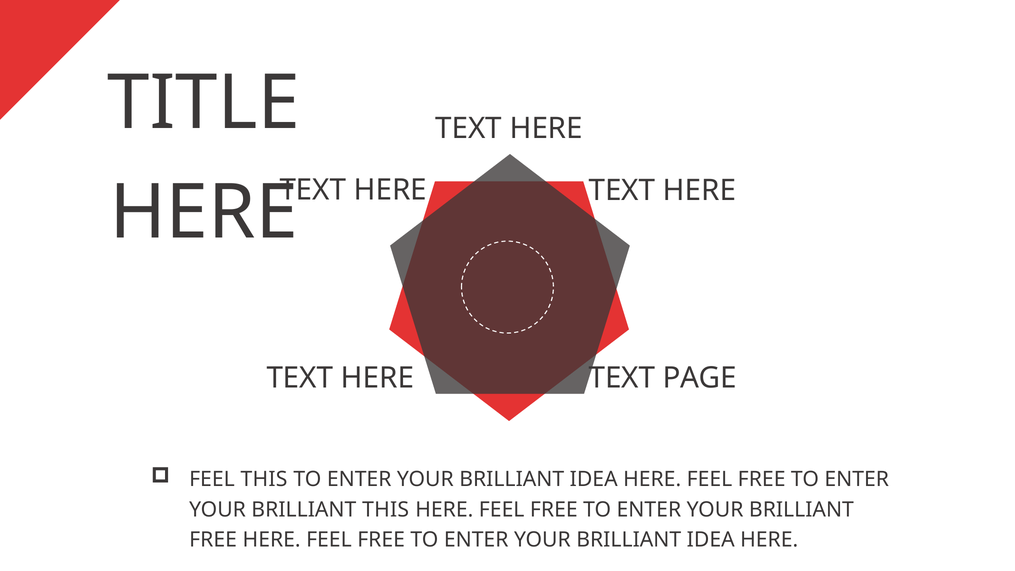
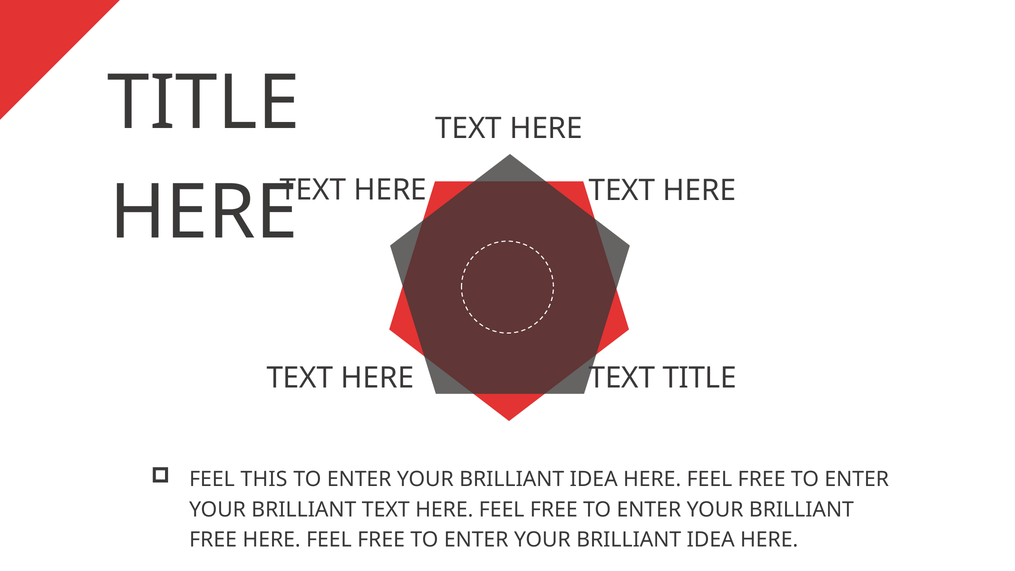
PAGE at (700, 378): PAGE -> TITLE
BRILLIANT THIS: THIS -> TEXT
